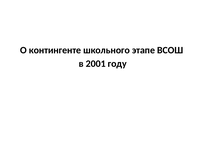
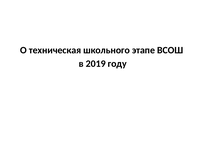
контингенте: контингенте -> техническая
2001: 2001 -> 2019
